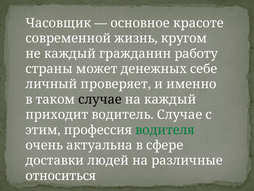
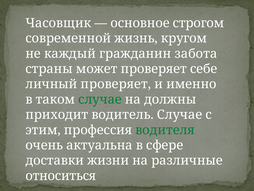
красоте: красоте -> строгом
работу: работу -> забота
может денежных: денежных -> проверяет
случае at (100, 99) colour: black -> green
на каждый: каждый -> должны
людей: людей -> жизни
